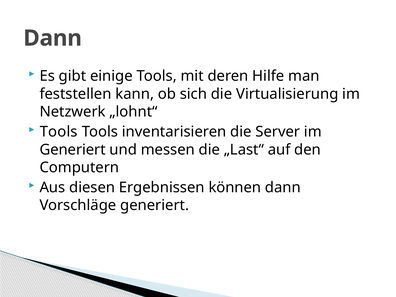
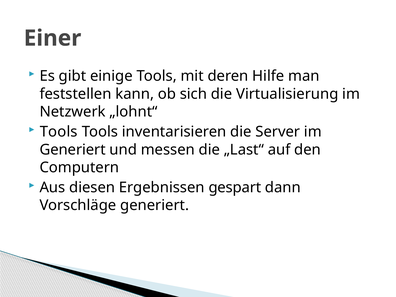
Dann at (53, 38): Dann -> Einer
können: können -> gespart
